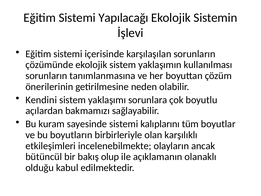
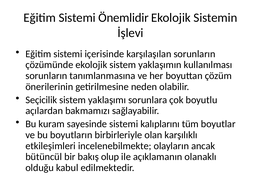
Yapılacağı: Yapılacağı -> Önemlidir
Kendini: Kendini -> Seçicilik
